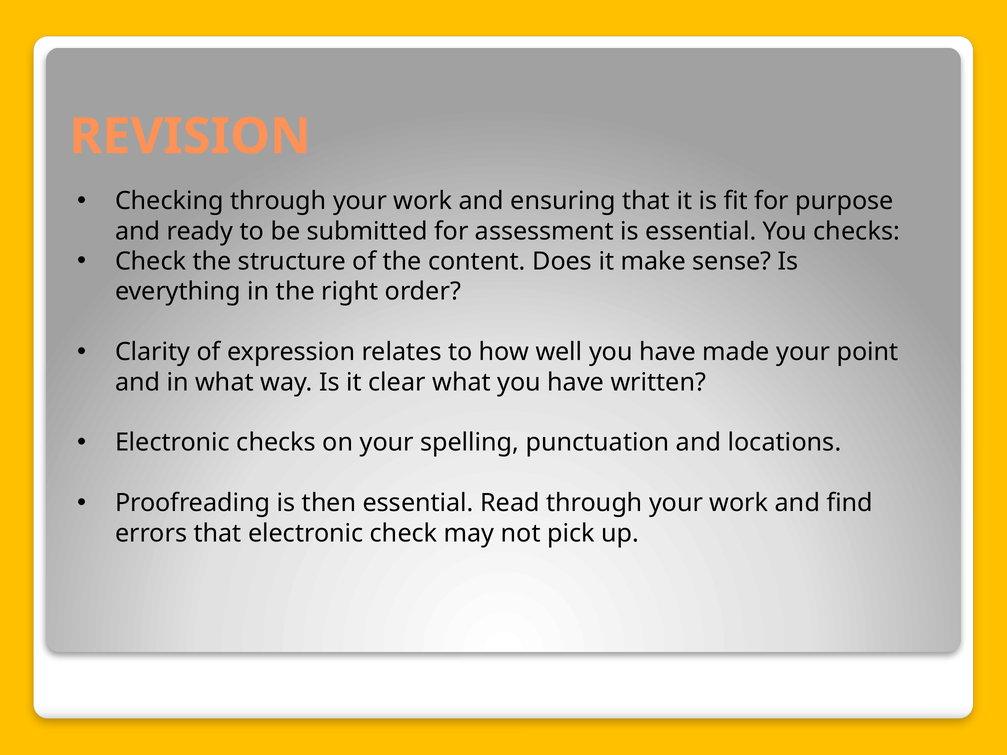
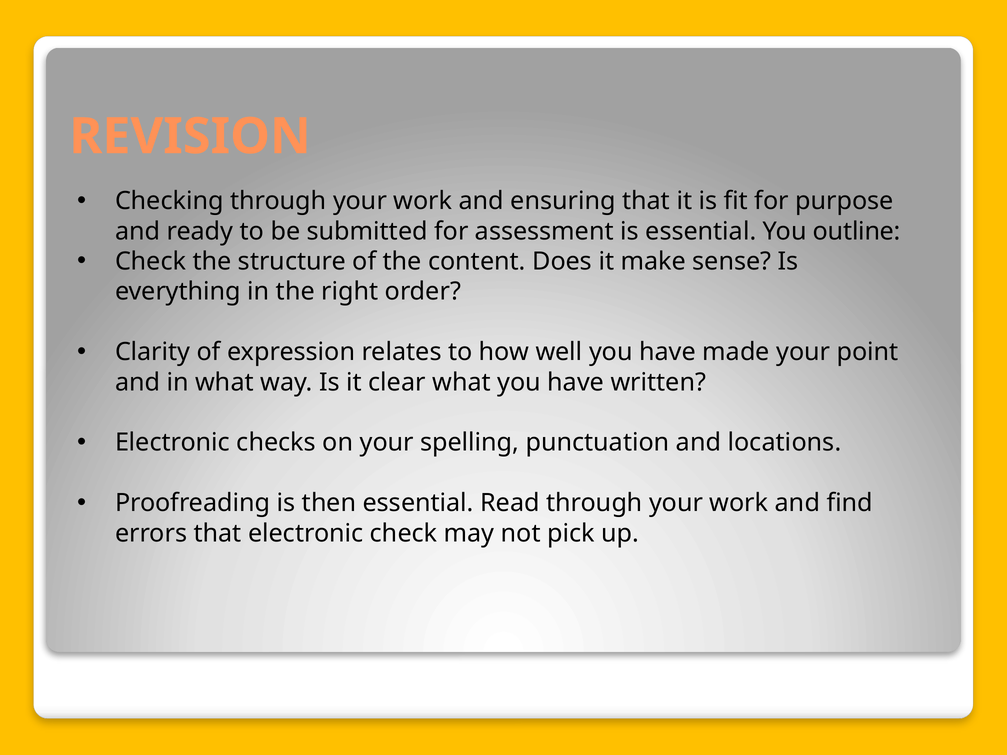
You checks: checks -> outline
